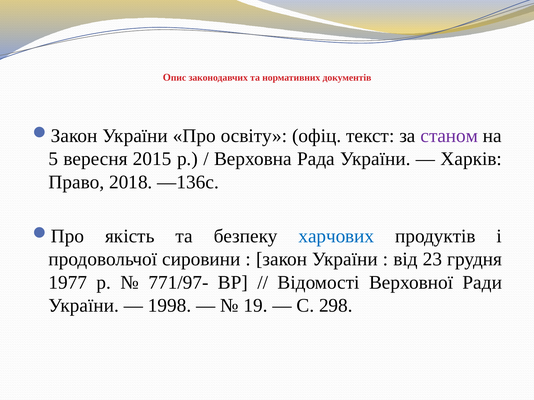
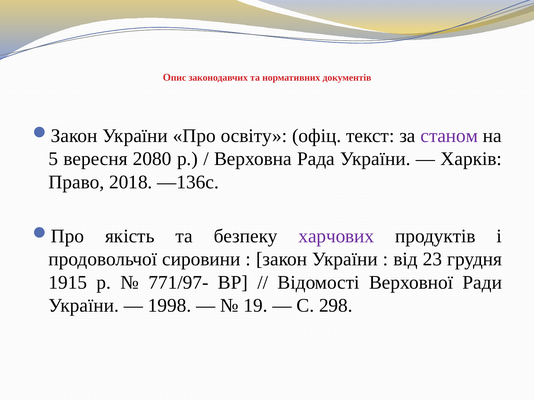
2015: 2015 -> 2080
харчових colour: blue -> purple
1977: 1977 -> 1915
